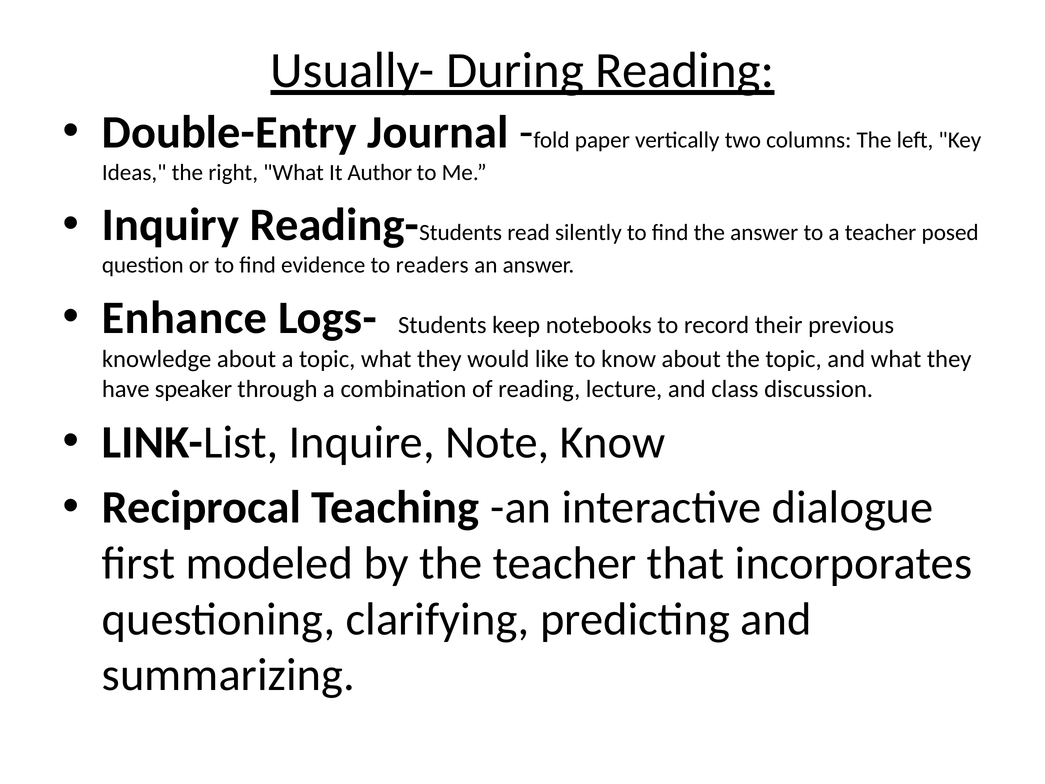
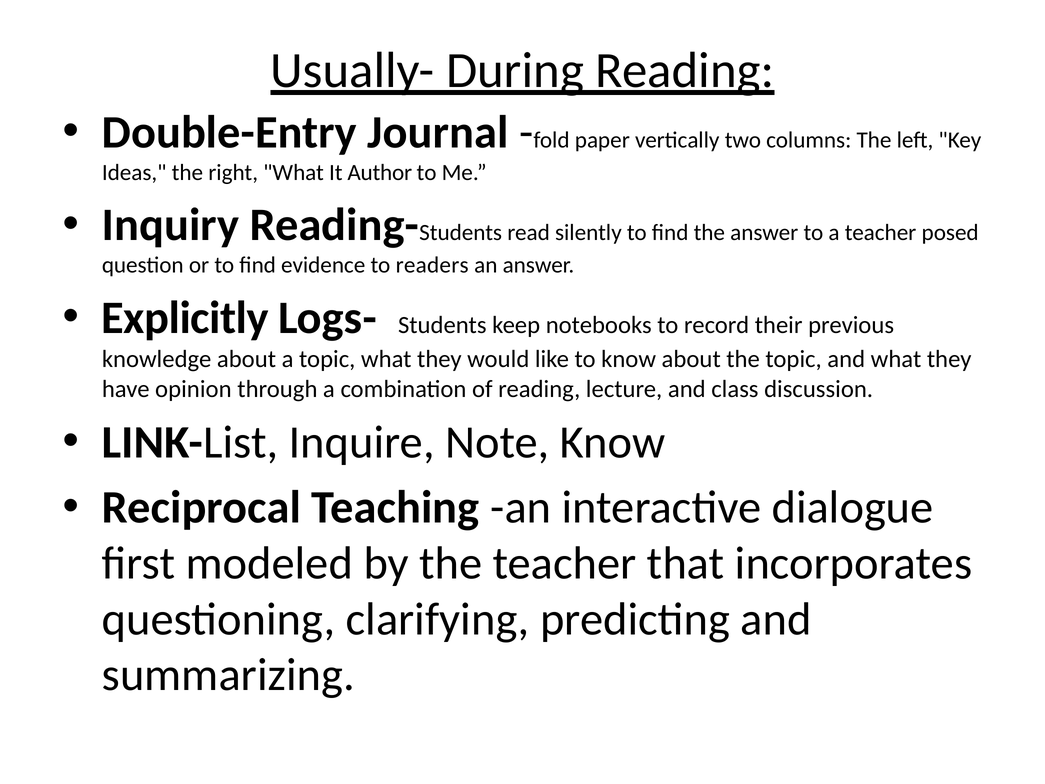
Enhance: Enhance -> Explicitly
speaker: speaker -> opinion
